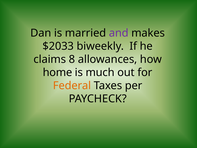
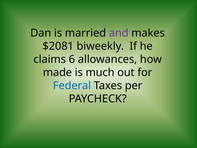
$2033: $2033 -> $2081
8: 8 -> 6
home: home -> made
Federal colour: orange -> blue
